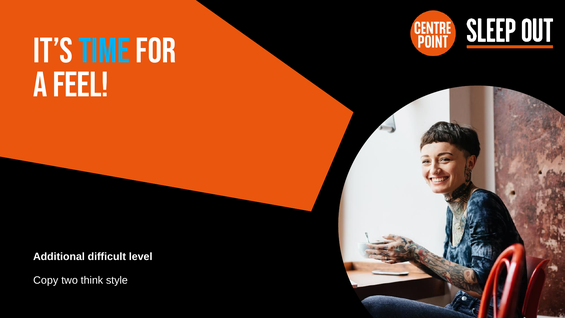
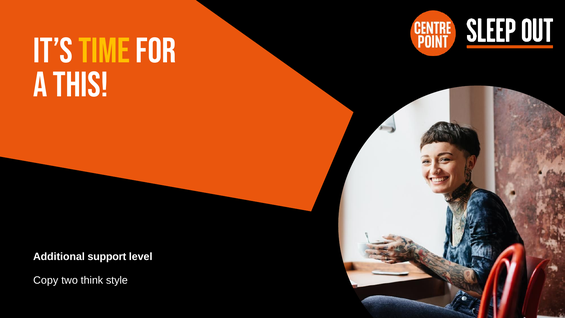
time colour: light blue -> yellow
feel: feel -> this
difficult: difficult -> support
